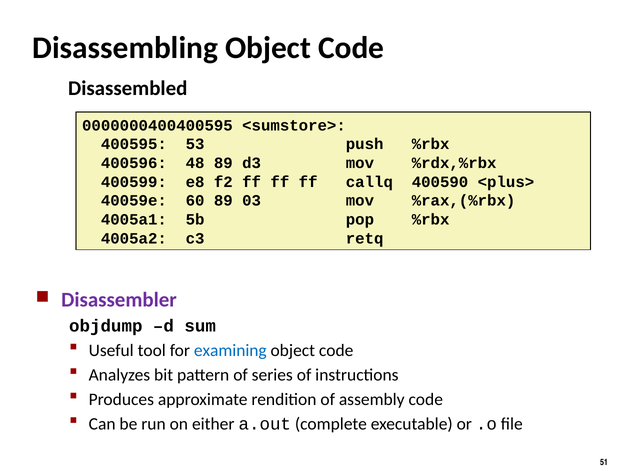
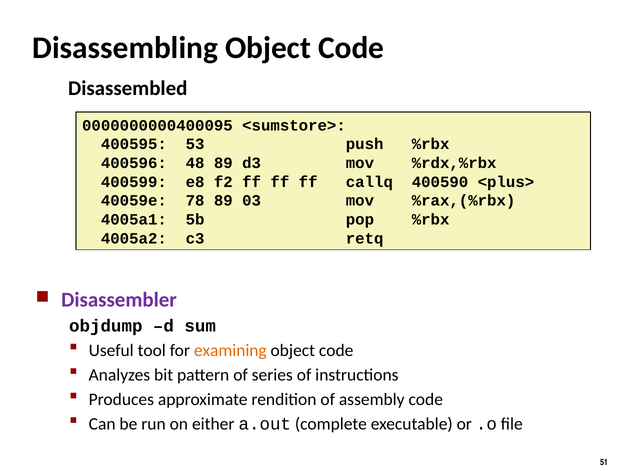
0000000400400595: 0000000400400595 -> 0000000000400095
60: 60 -> 78
examining colour: blue -> orange
